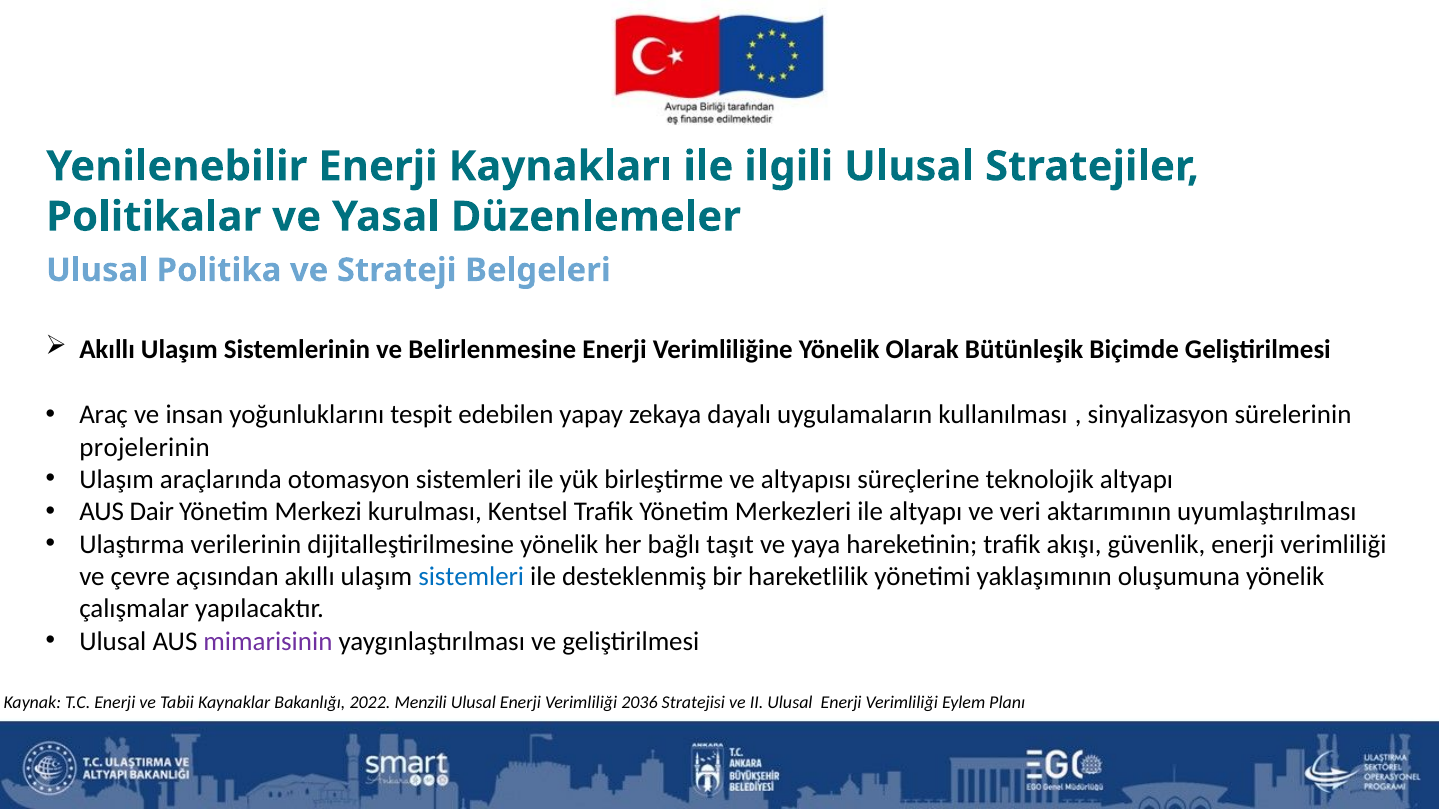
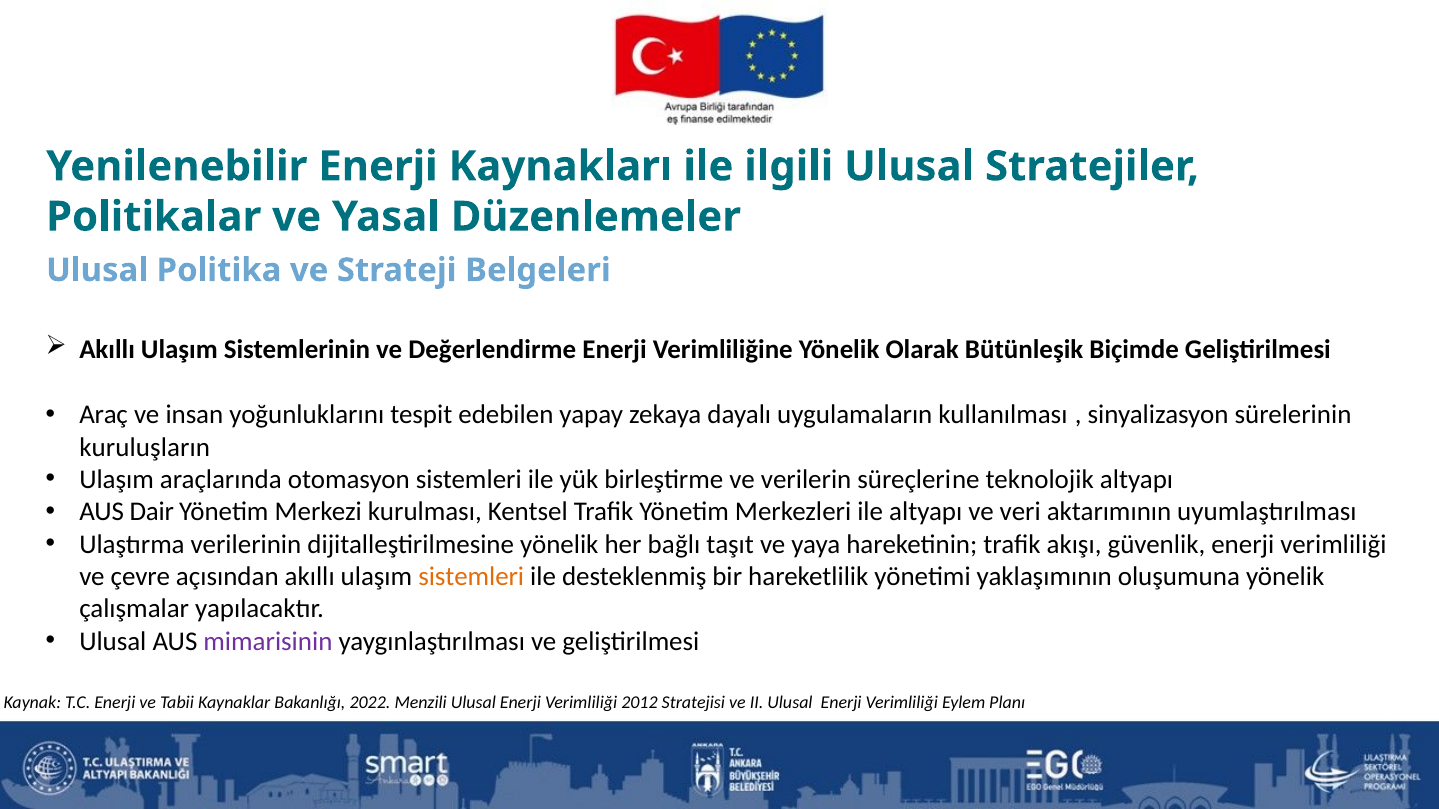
Belirlenmesine: Belirlenmesine -> Değerlendirme
projelerinin: projelerinin -> kuruluşların
altyapısı: altyapısı -> verilerin
sistemleri at (471, 577) colour: blue -> orange
2036: 2036 -> 2012
